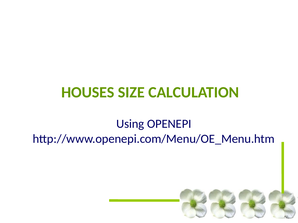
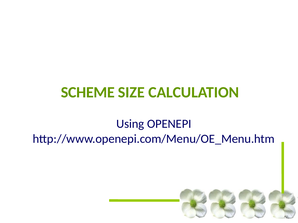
HOUSES: HOUSES -> SCHEME
